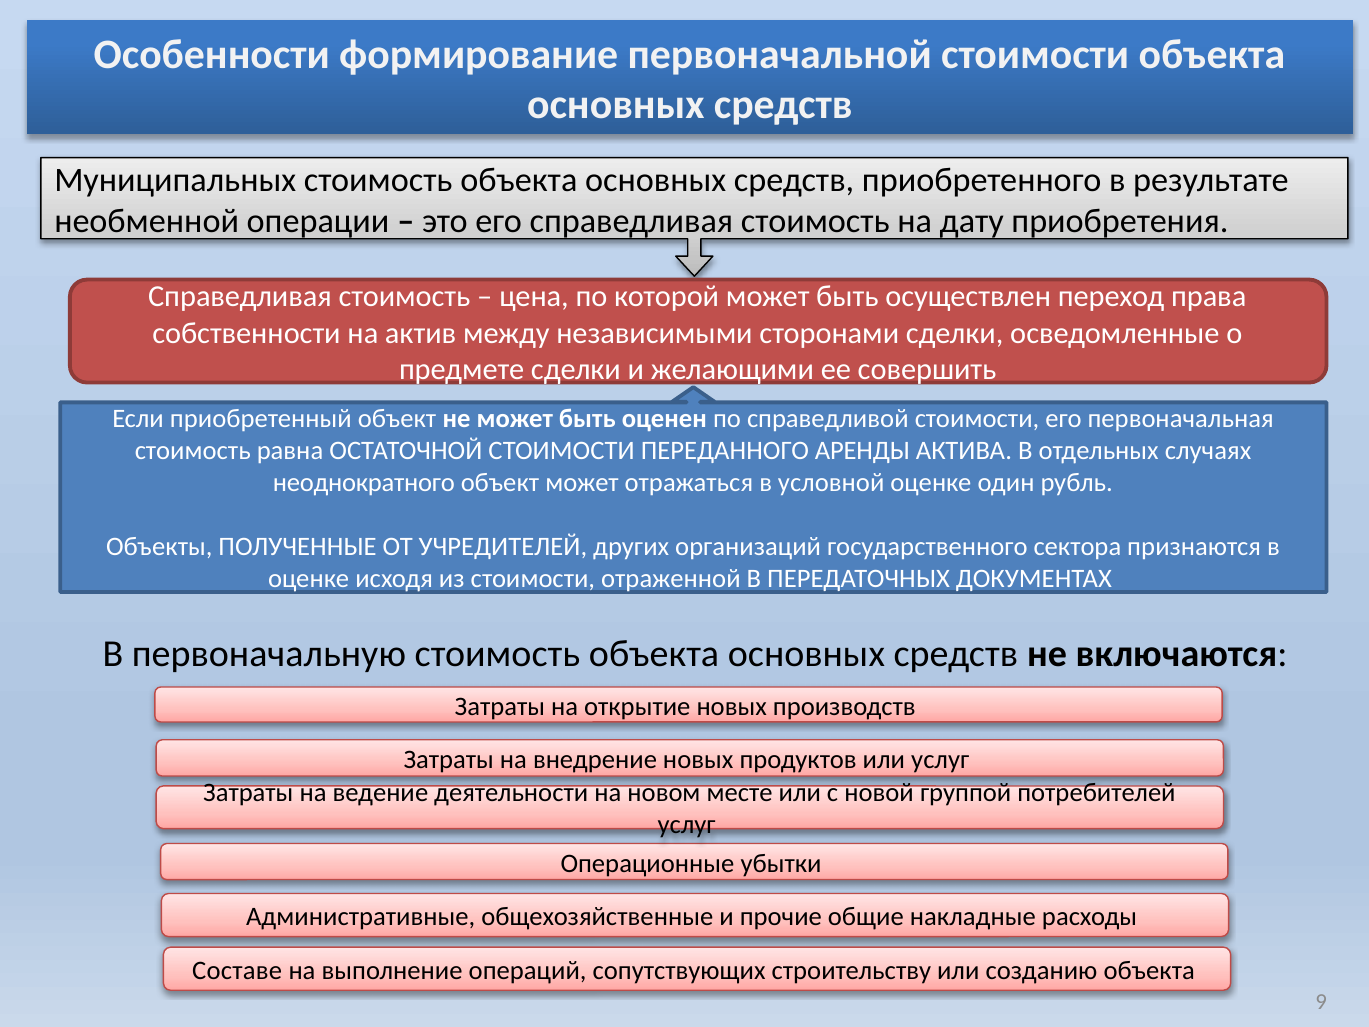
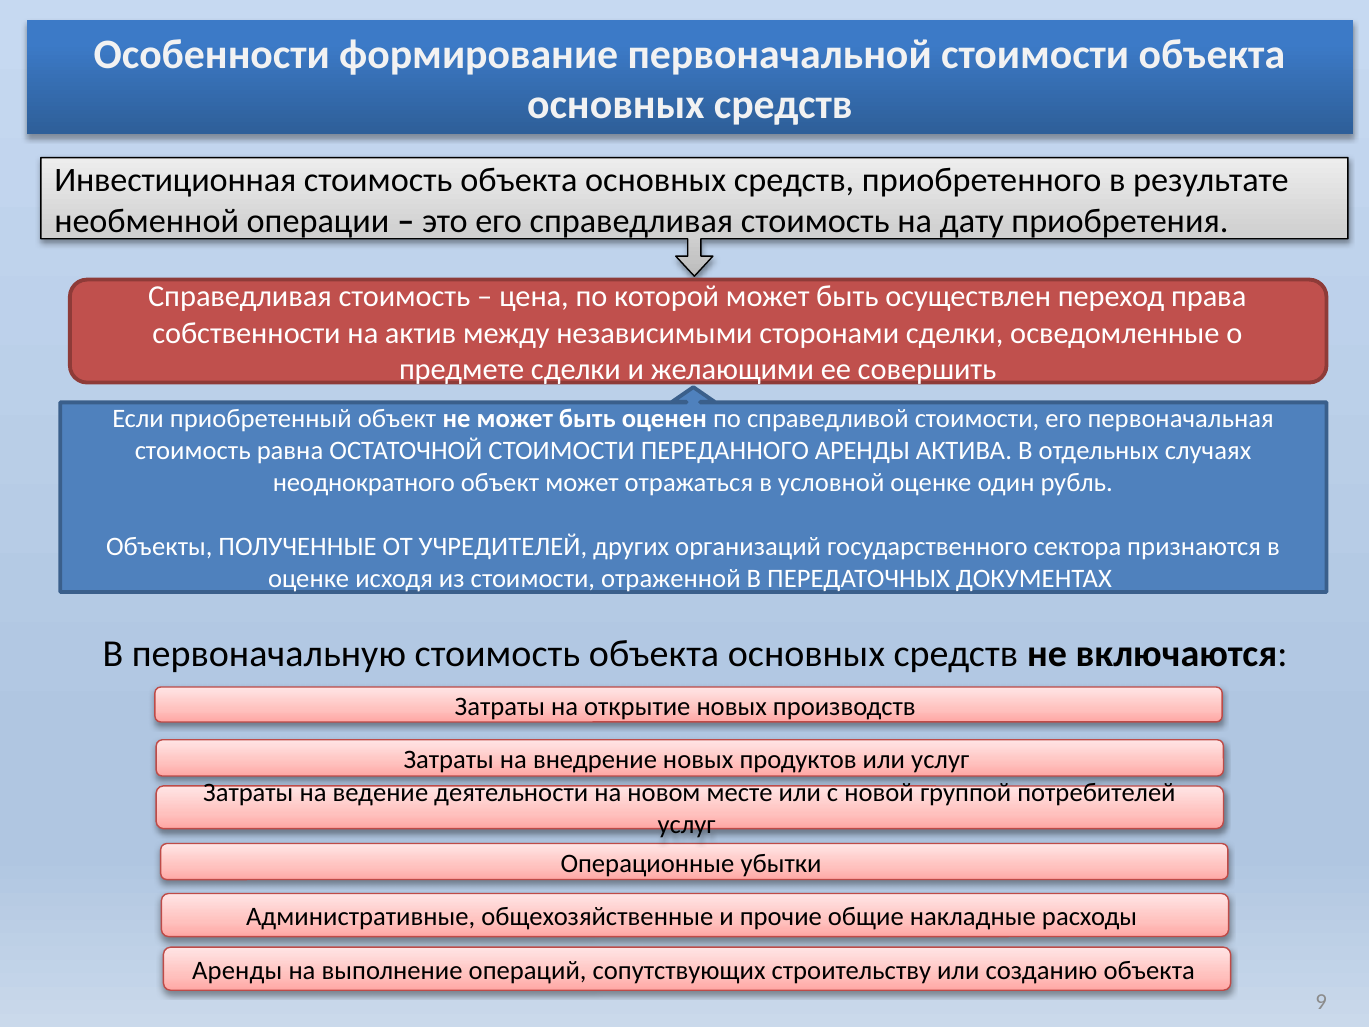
Муниципальных: Муниципальных -> Инвестиционная
Составе at (237, 970): Составе -> Аренды
